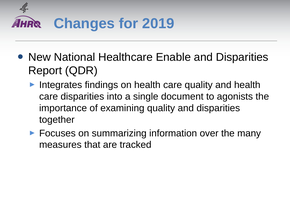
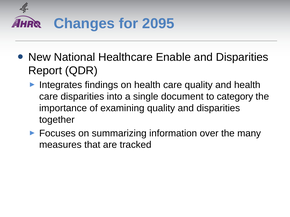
2019: 2019 -> 2095
agonists: agonists -> category
